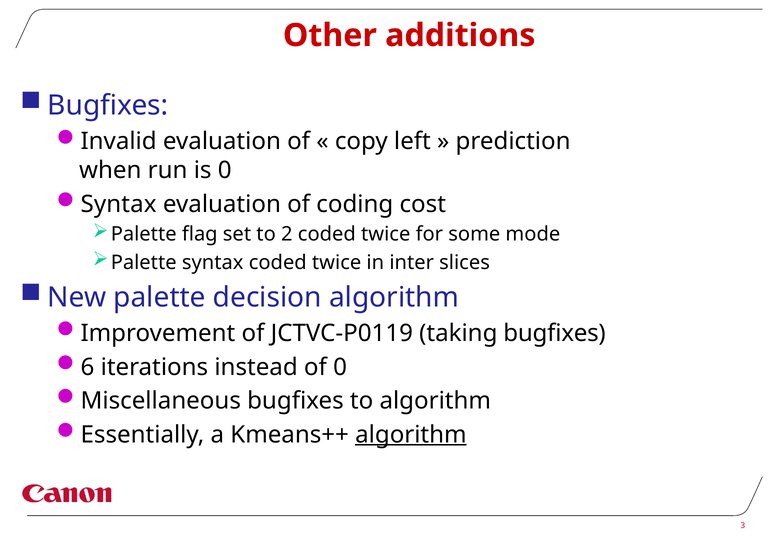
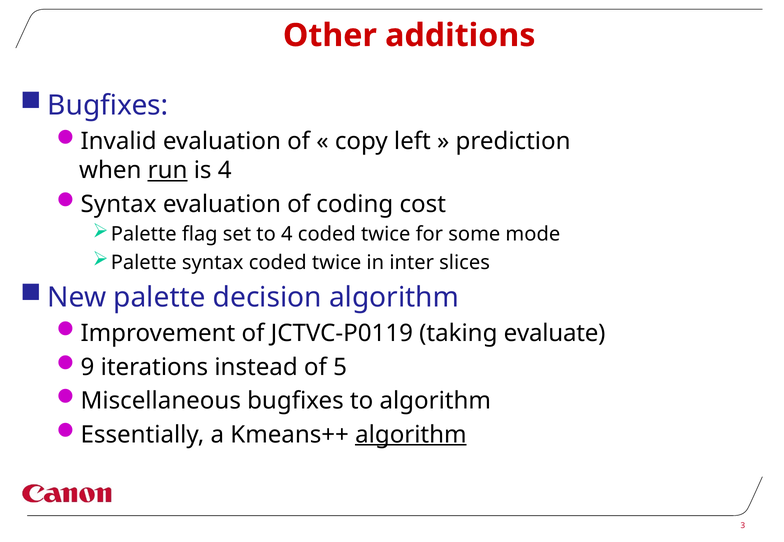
run underline: none -> present
is 0: 0 -> 4
to 2: 2 -> 4
taking bugfixes: bugfixes -> evaluate
6: 6 -> 9
of 0: 0 -> 5
